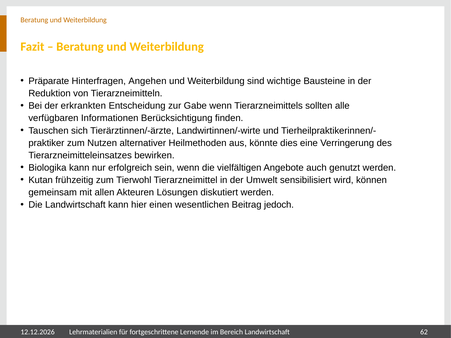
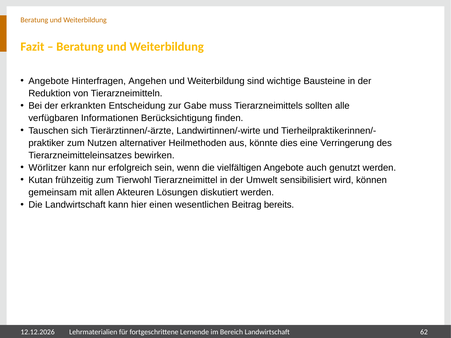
Präparate at (49, 81): Präparate -> Angebote
Gabe wenn: wenn -> muss
Biologika: Biologika -> Wörlitzer
jedoch: jedoch -> bereits
